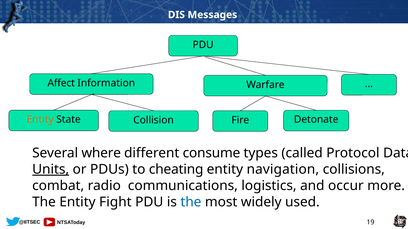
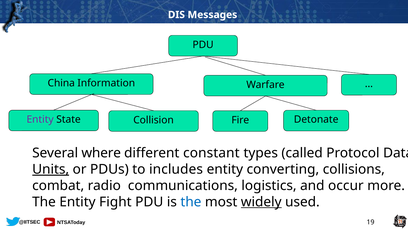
Affect: Affect -> China
Entity at (40, 120) colour: orange -> purple
consume: consume -> constant
cheating: cheating -> includes
navigation: navigation -> converting
widely underline: none -> present
